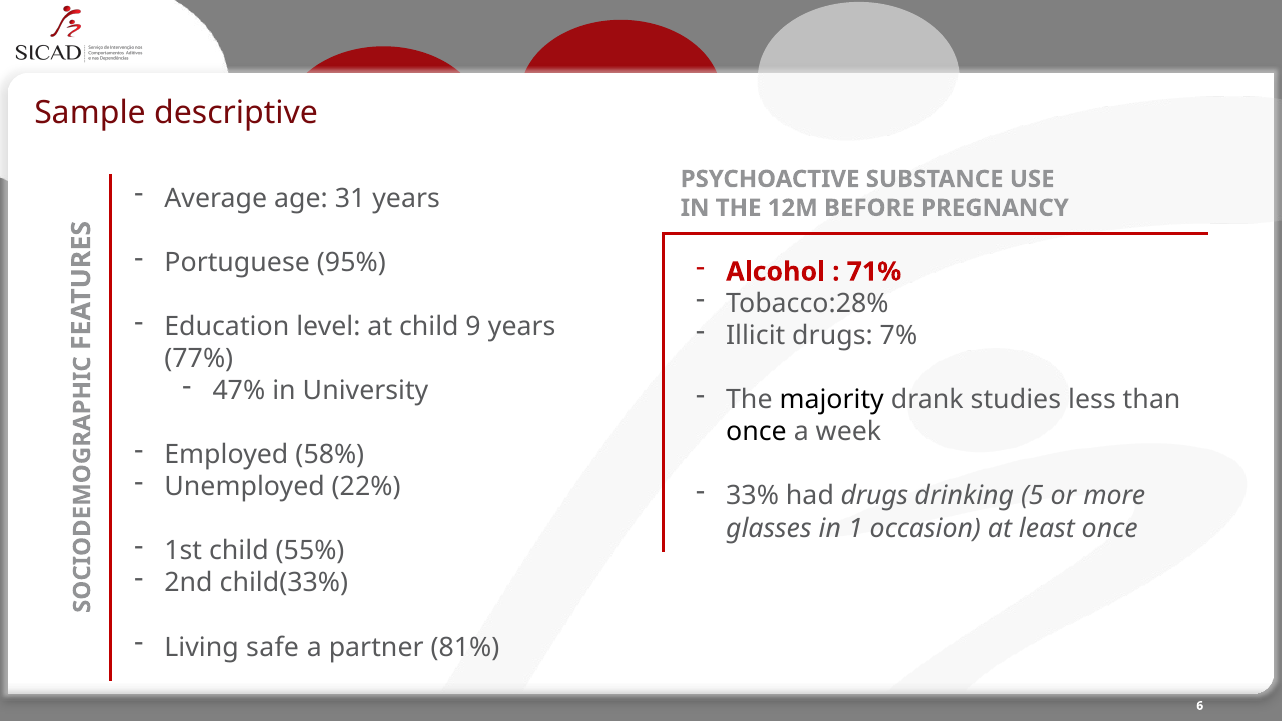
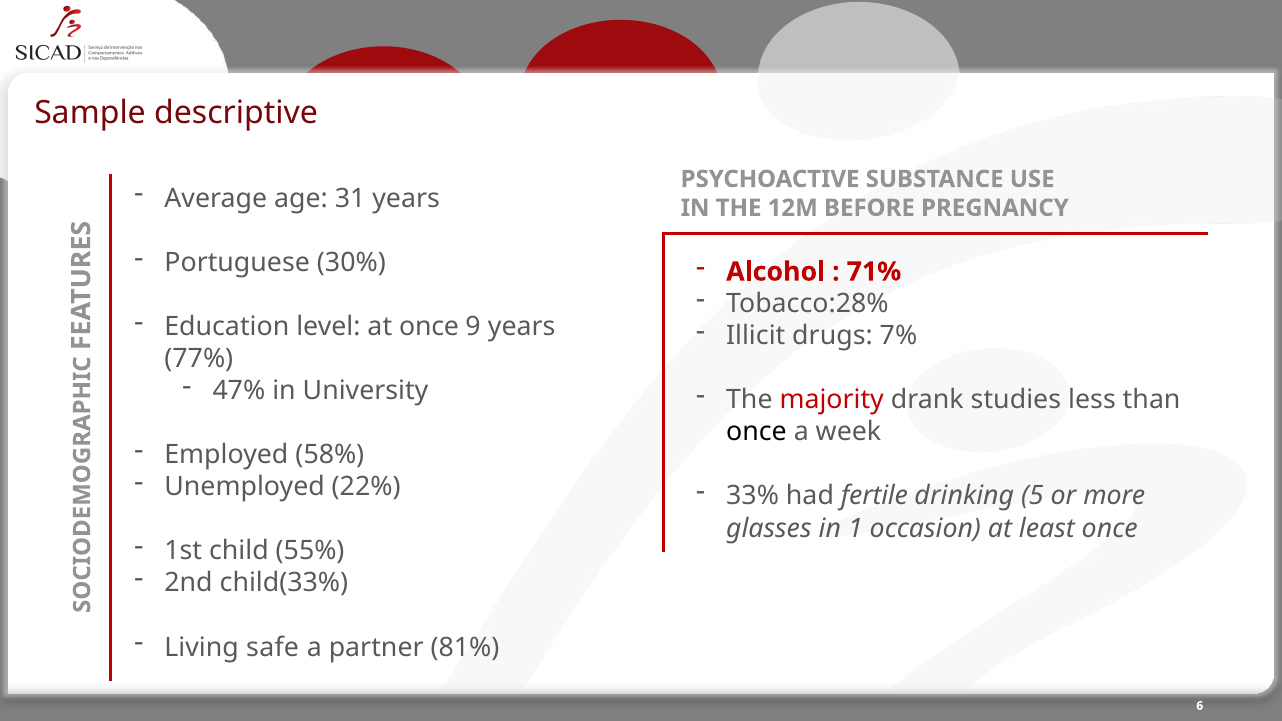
95%: 95% -> 30%
at child: child -> once
majority colour: black -> red
had drugs: drugs -> fertile
